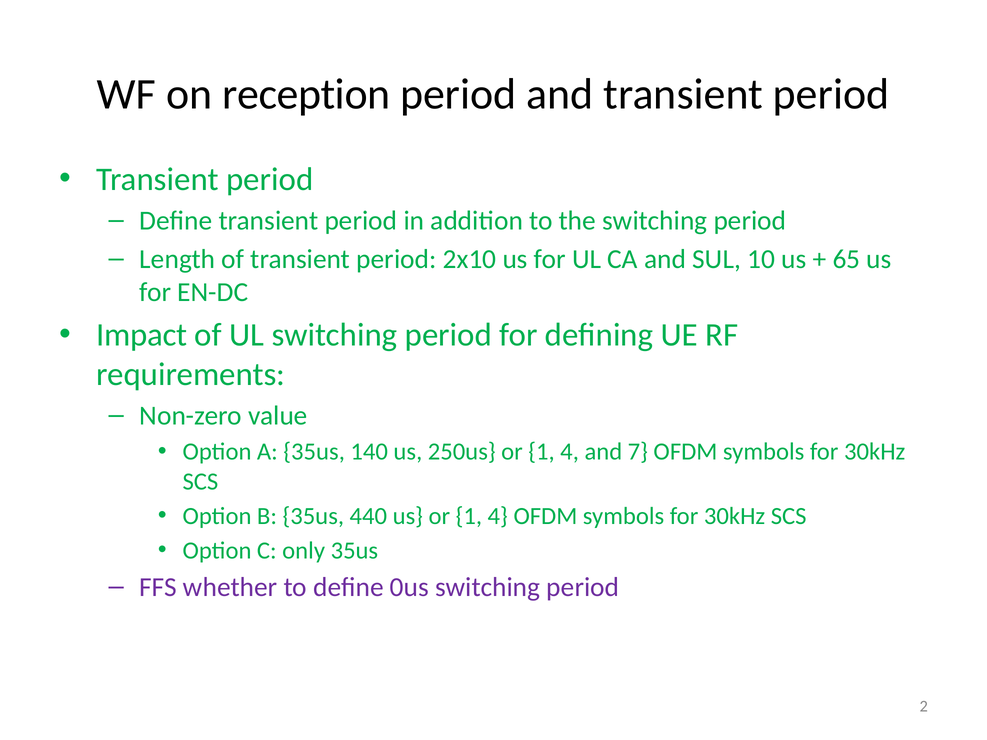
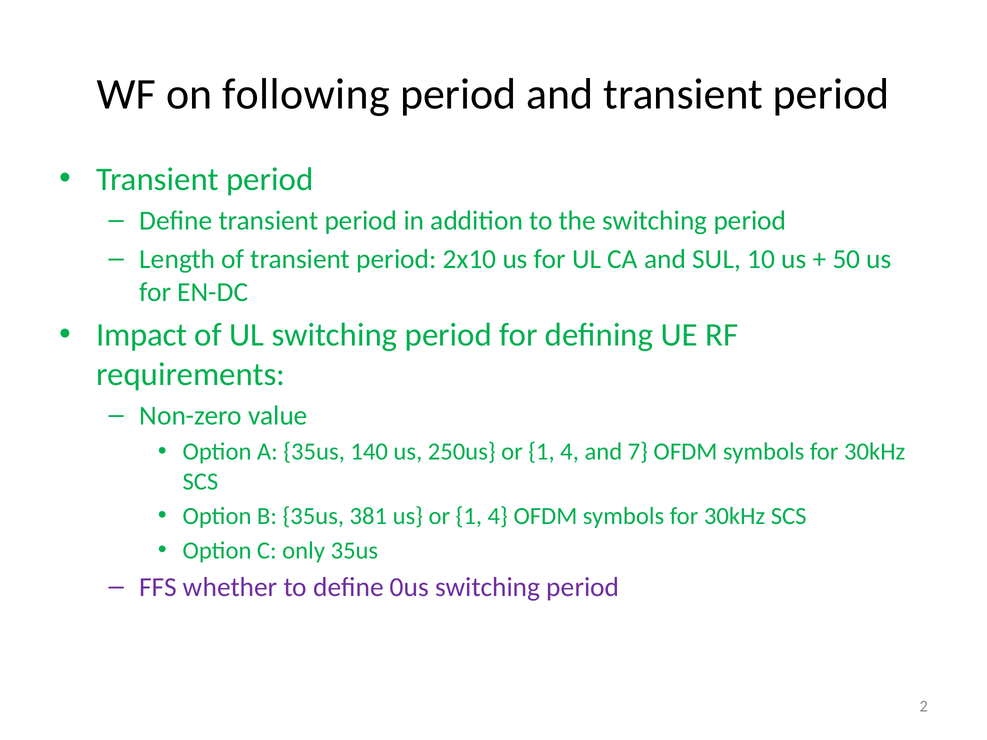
reception: reception -> following
65: 65 -> 50
440: 440 -> 381
